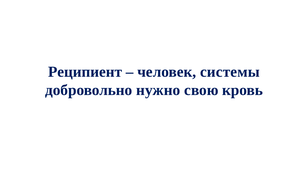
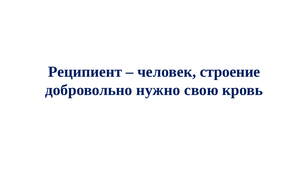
системы: системы -> строение
